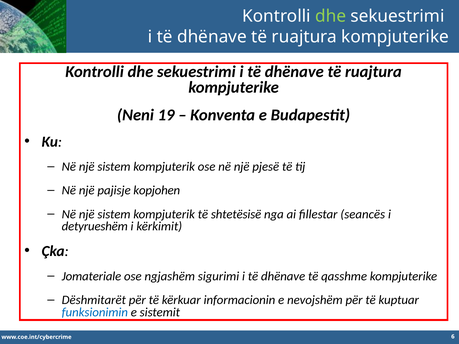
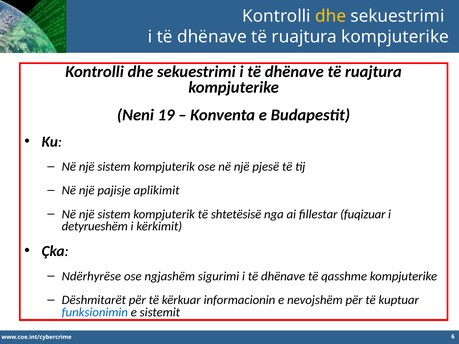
dhe at (331, 16) colour: light green -> yellow
kopjohen: kopjohen -> aplikimit
seancës: seancës -> fuqizuar
Jomateriale: Jomateriale -> Ndërhyrëse
